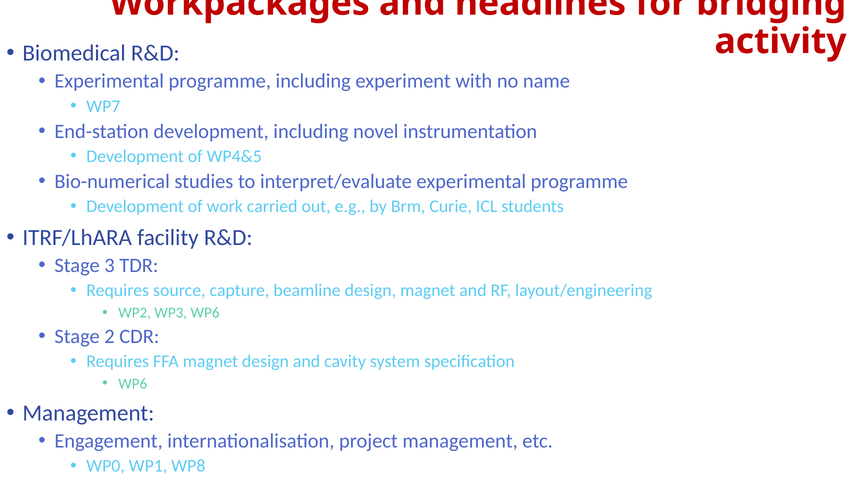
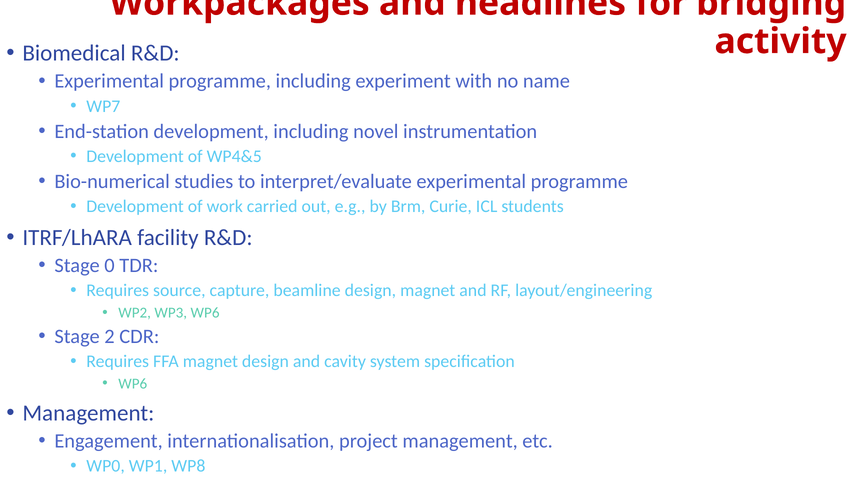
3: 3 -> 0
